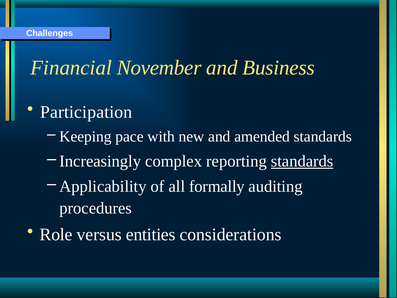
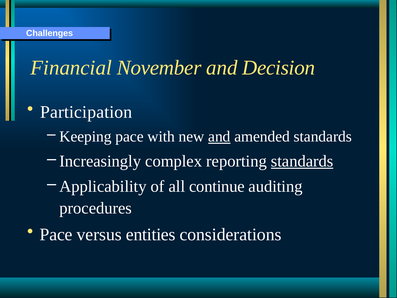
Business: Business -> Decision
and at (219, 137) underline: none -> present
formally: formally -> continue
Role at (56, 234): Role -> Pace
